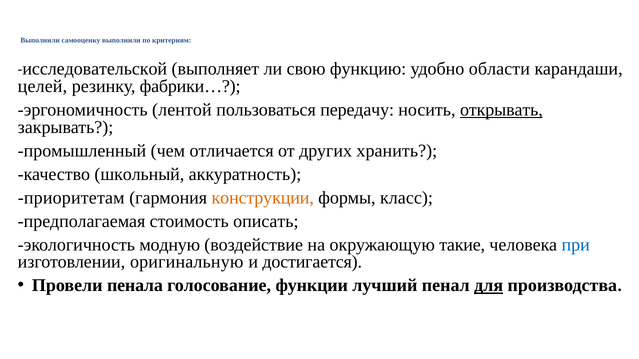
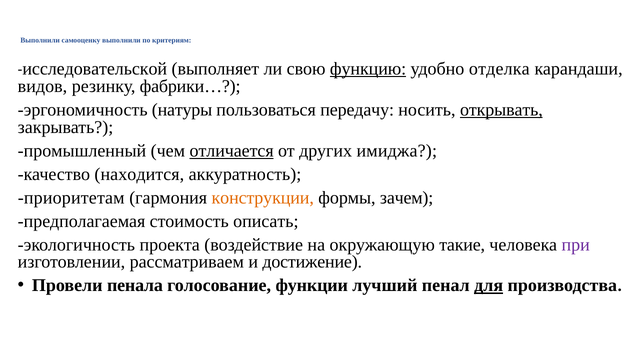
функцию underline: none -> present
области: области -> отделка
целей: целей -> видов
лентой: лентой -> натуры
отличается underline: none -> present
хранить: хранить -> имиджа
школьный: школьный -> находится
класс: класс -> зачем
модную: модную -> проекта
при colour: blue -> purple
оригинальную: оригинальную -> рассматриваем
достигается: достигается -> достижение
